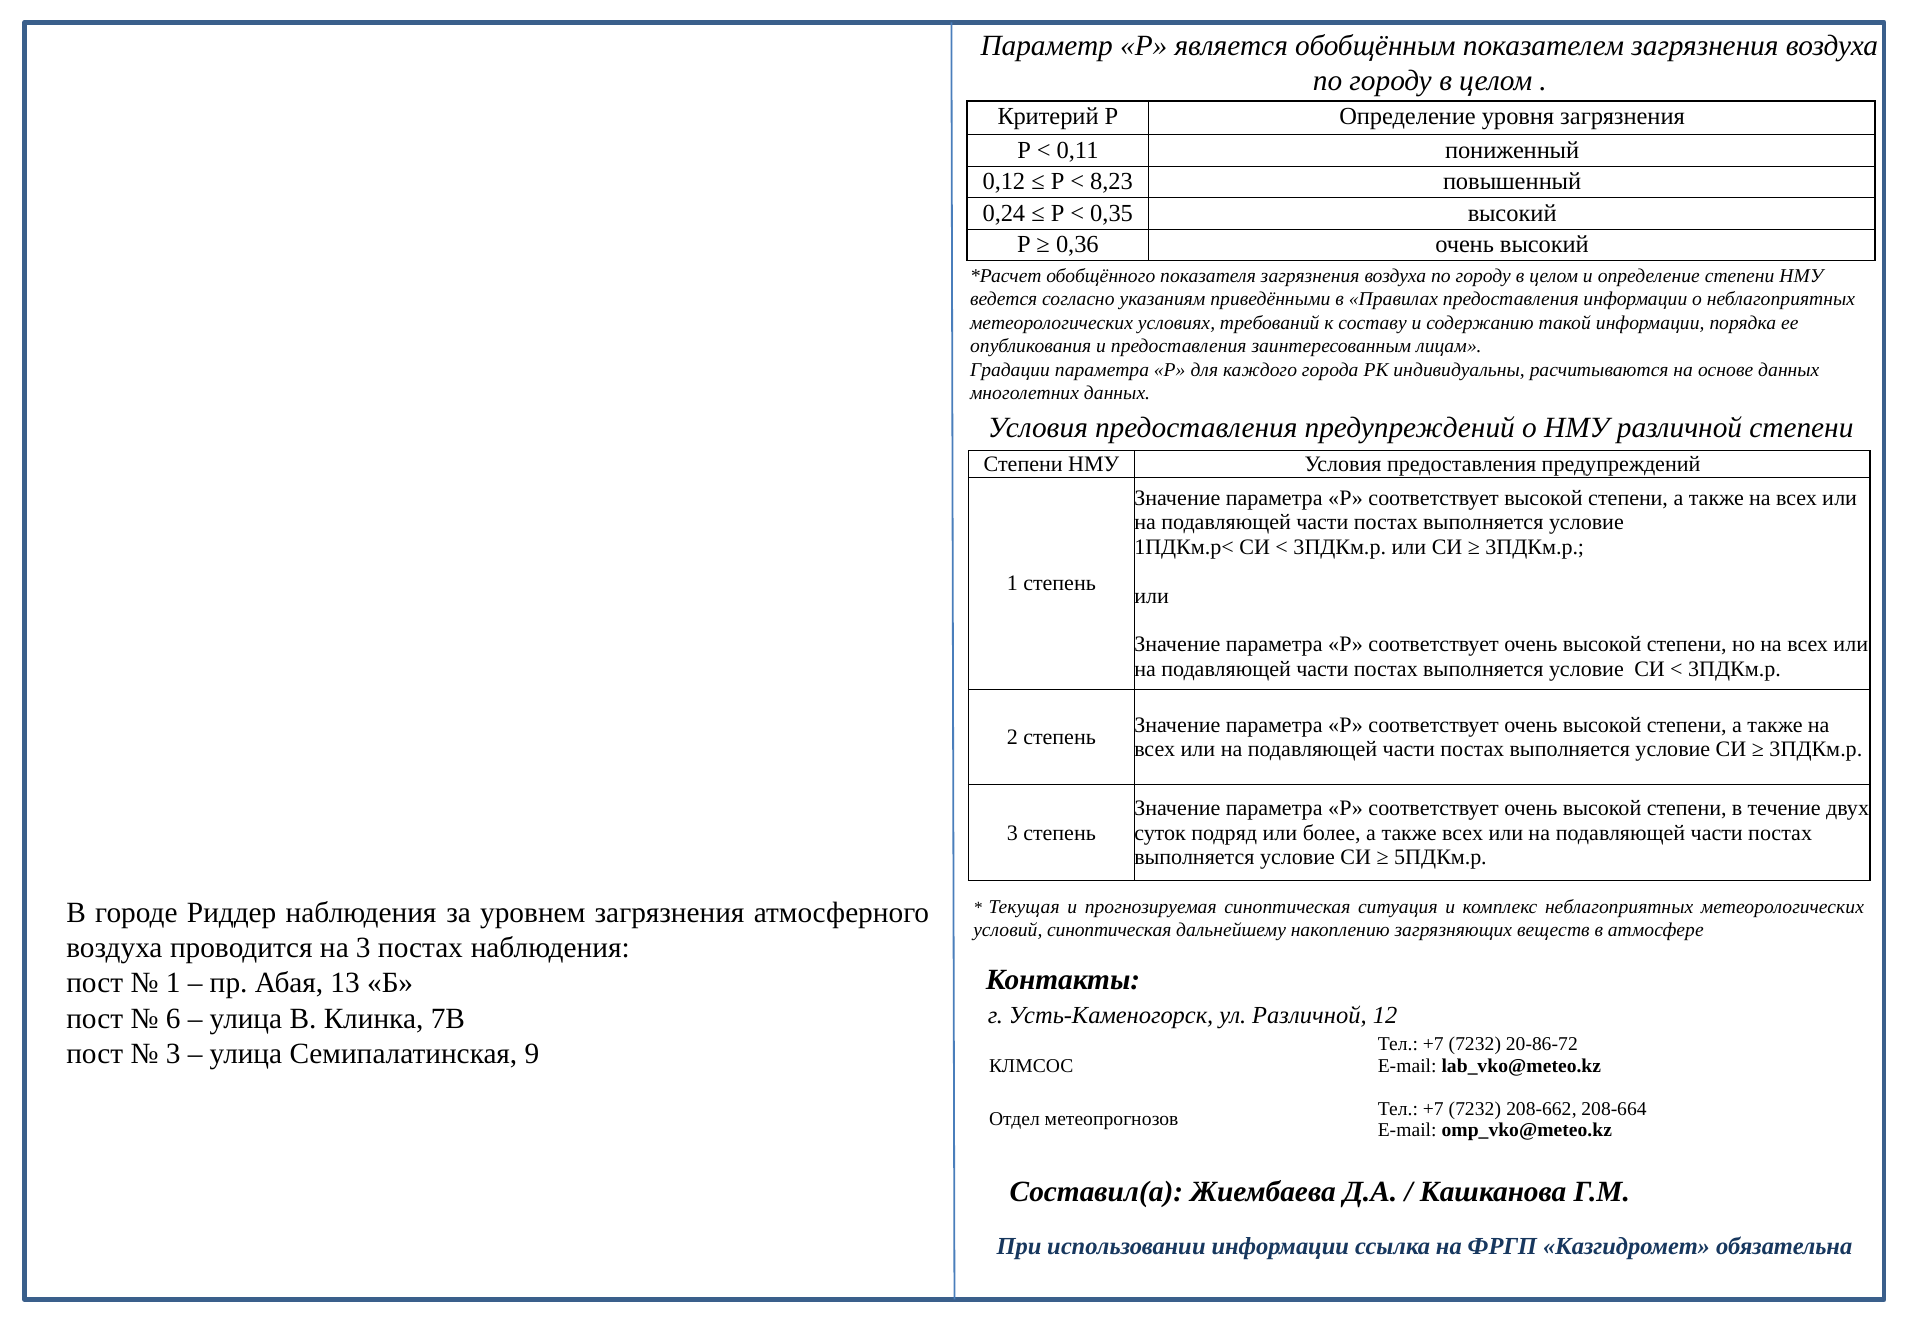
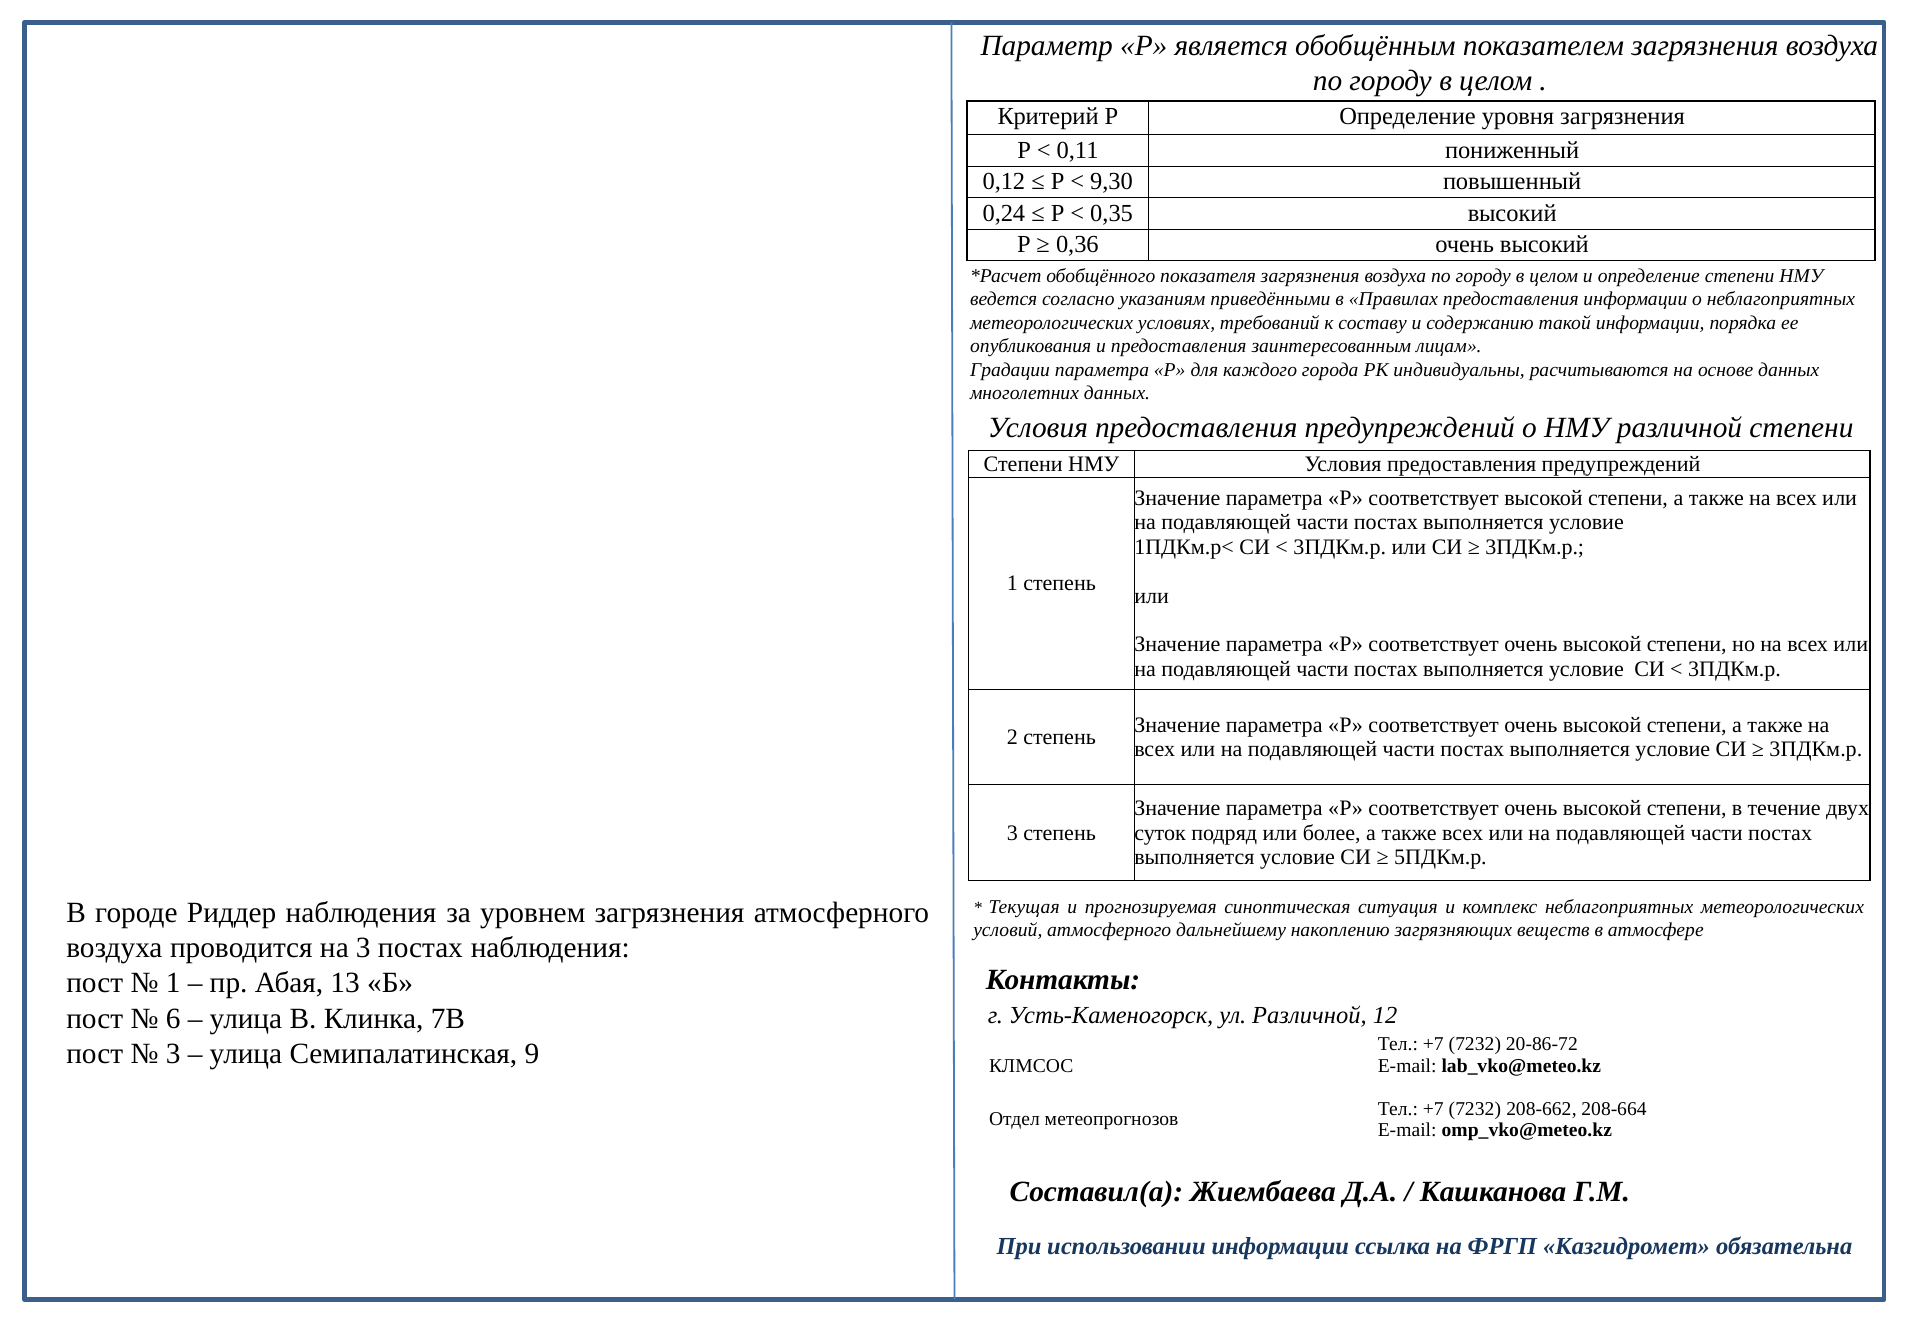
8,23: 8,23 -> 9,30
условий синоптическая: синоптическая -> атмосферного
